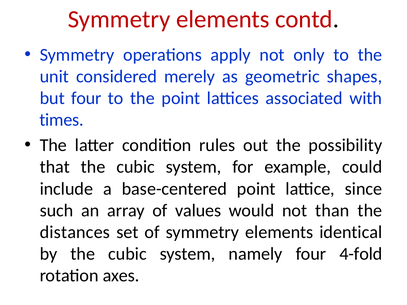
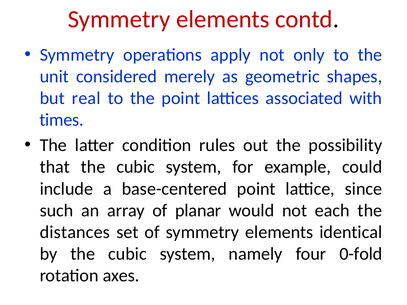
but four: four -> real
values: values -> planar
than: than -> each
4-fold: 4-fold -> 0-fold
